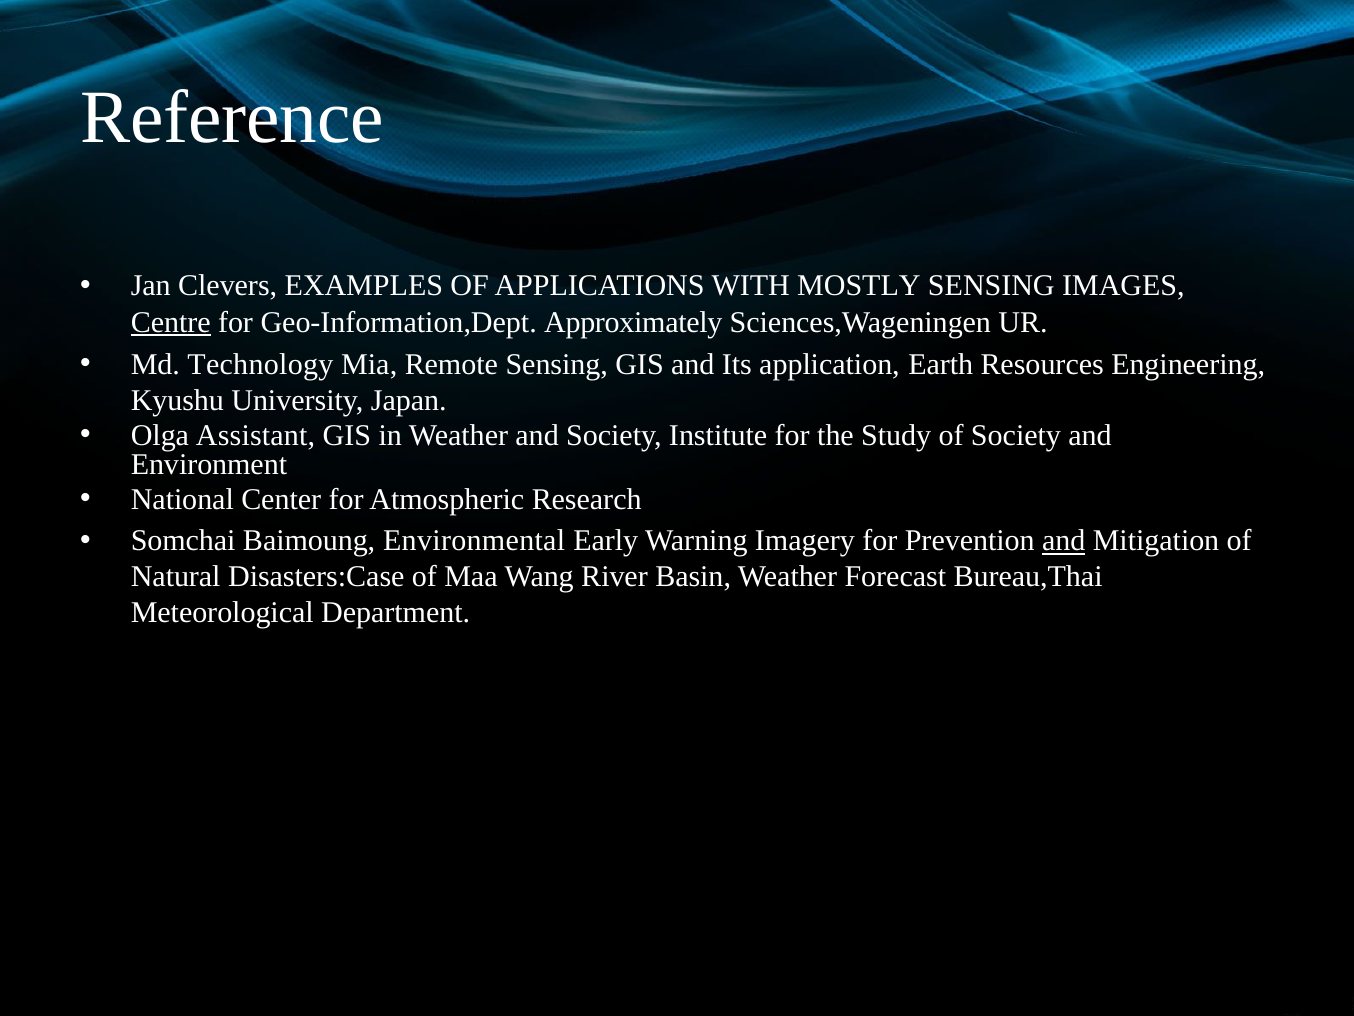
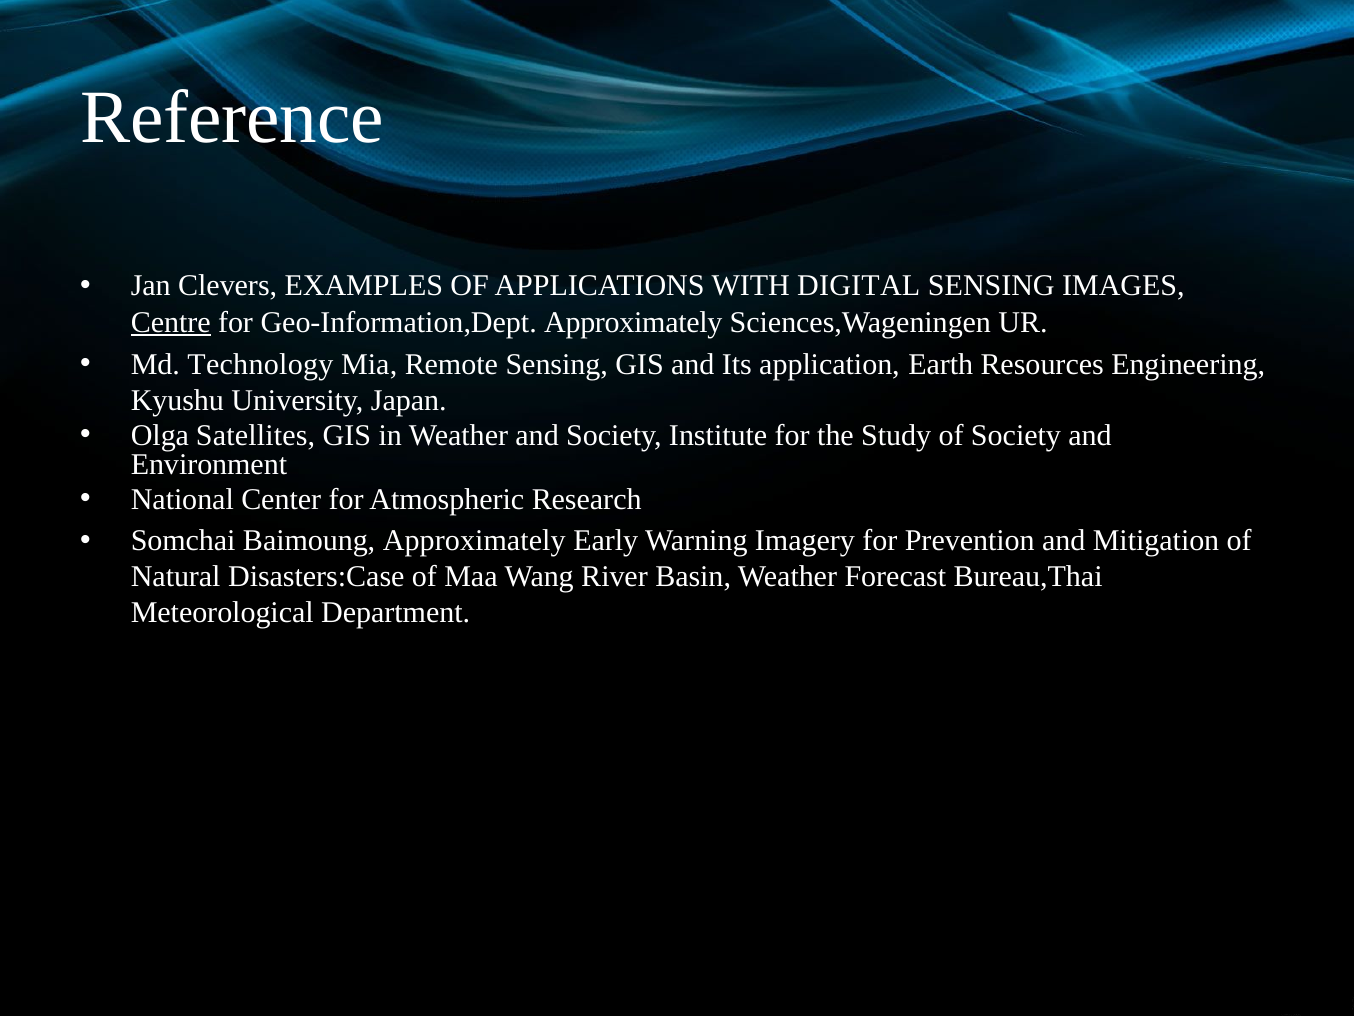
MOSTLY: MOSTLY -> DIGITAL
Assistant: Assistant -> Satellites
Baimoung Environmental: Environmental -> Approximately
and at (1064, 541) underline: present -> none
